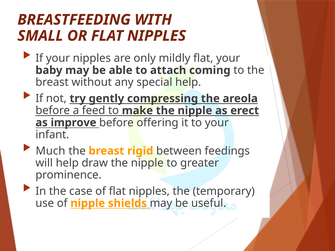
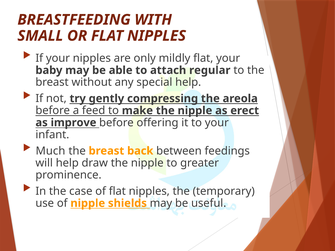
coming: coming -> regular
rigid: rigid -> back
